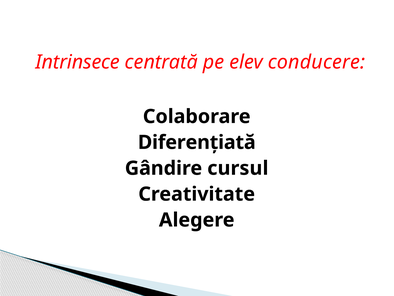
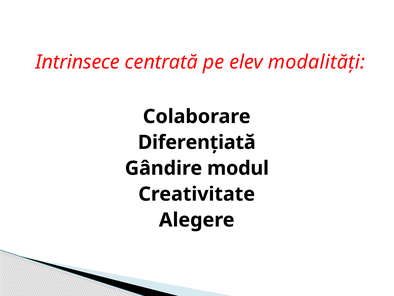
conducere: conducere -> modalități
cursul: cursul -> modul
